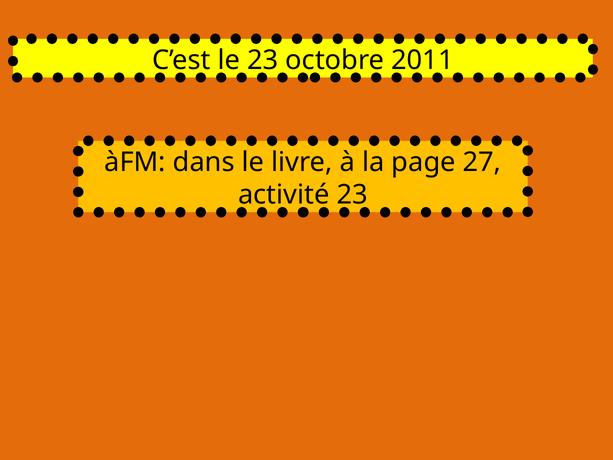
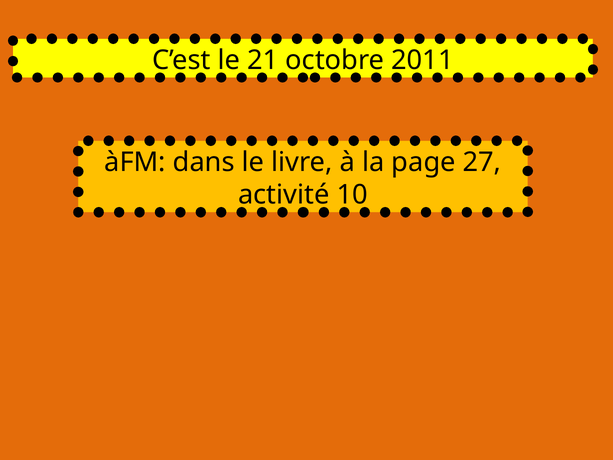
le 23: 23 -> 21
activité 23: 23 -> 10
